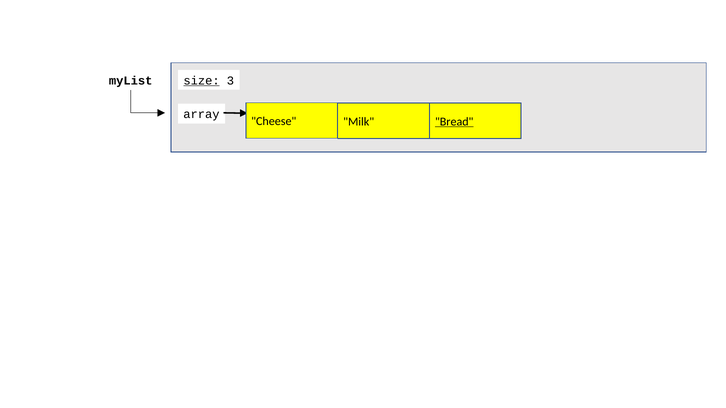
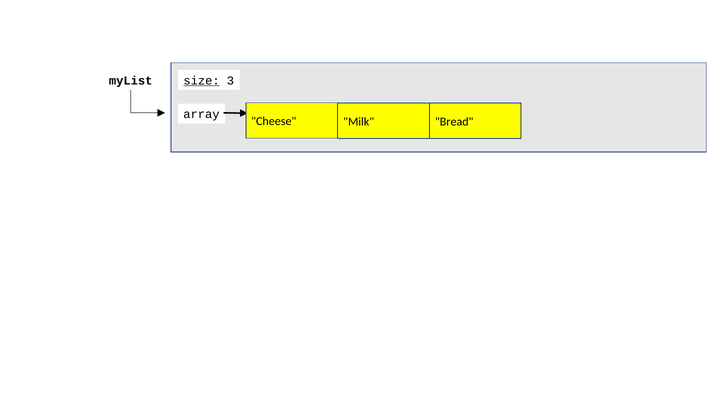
Bread underline: present -> none
